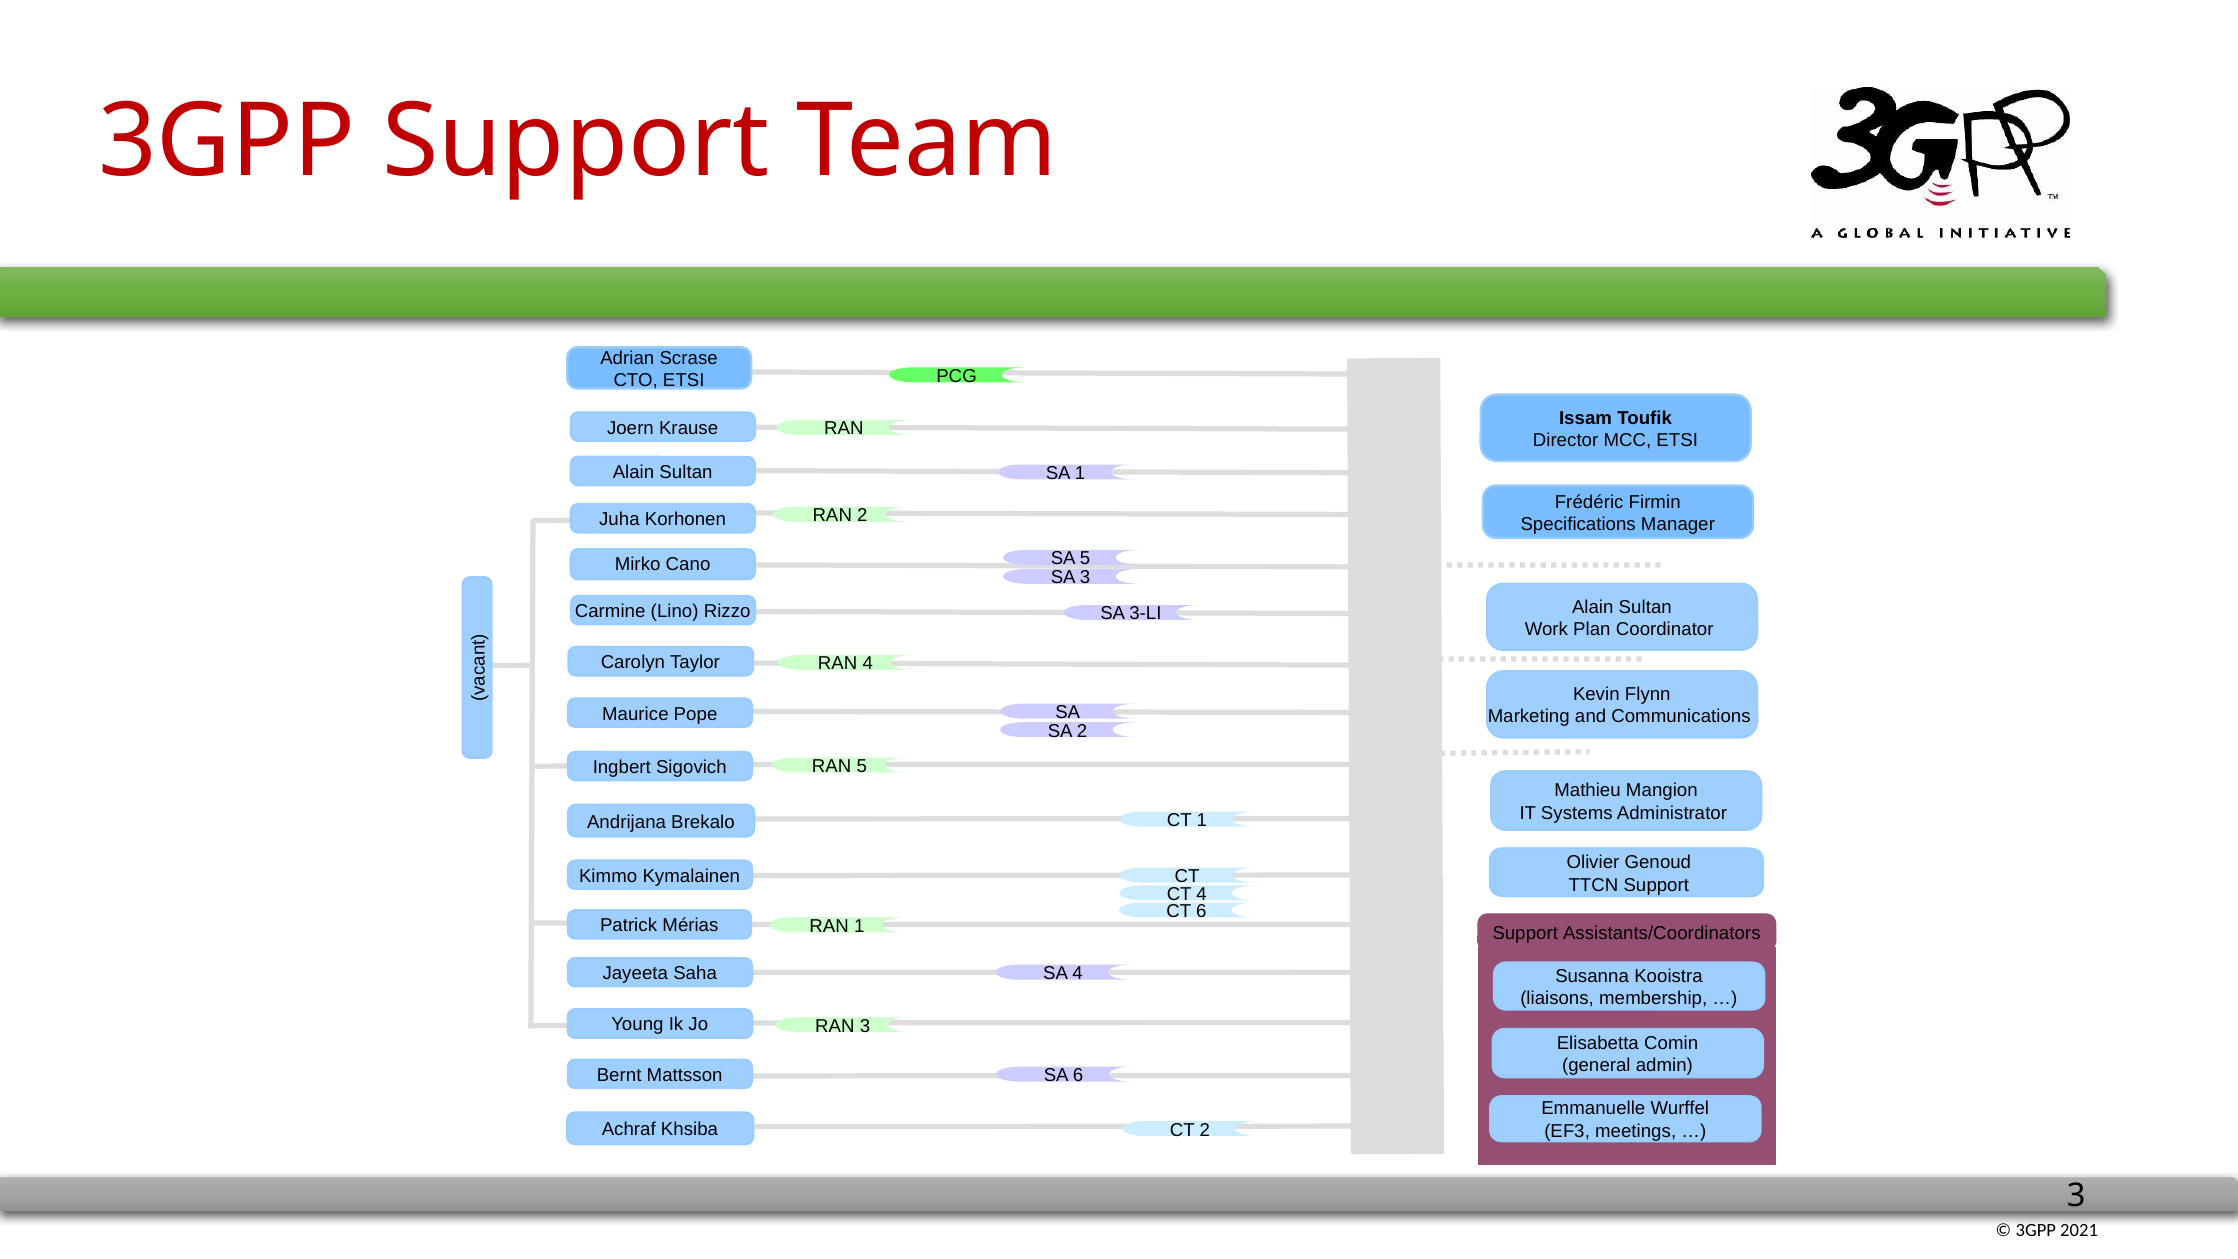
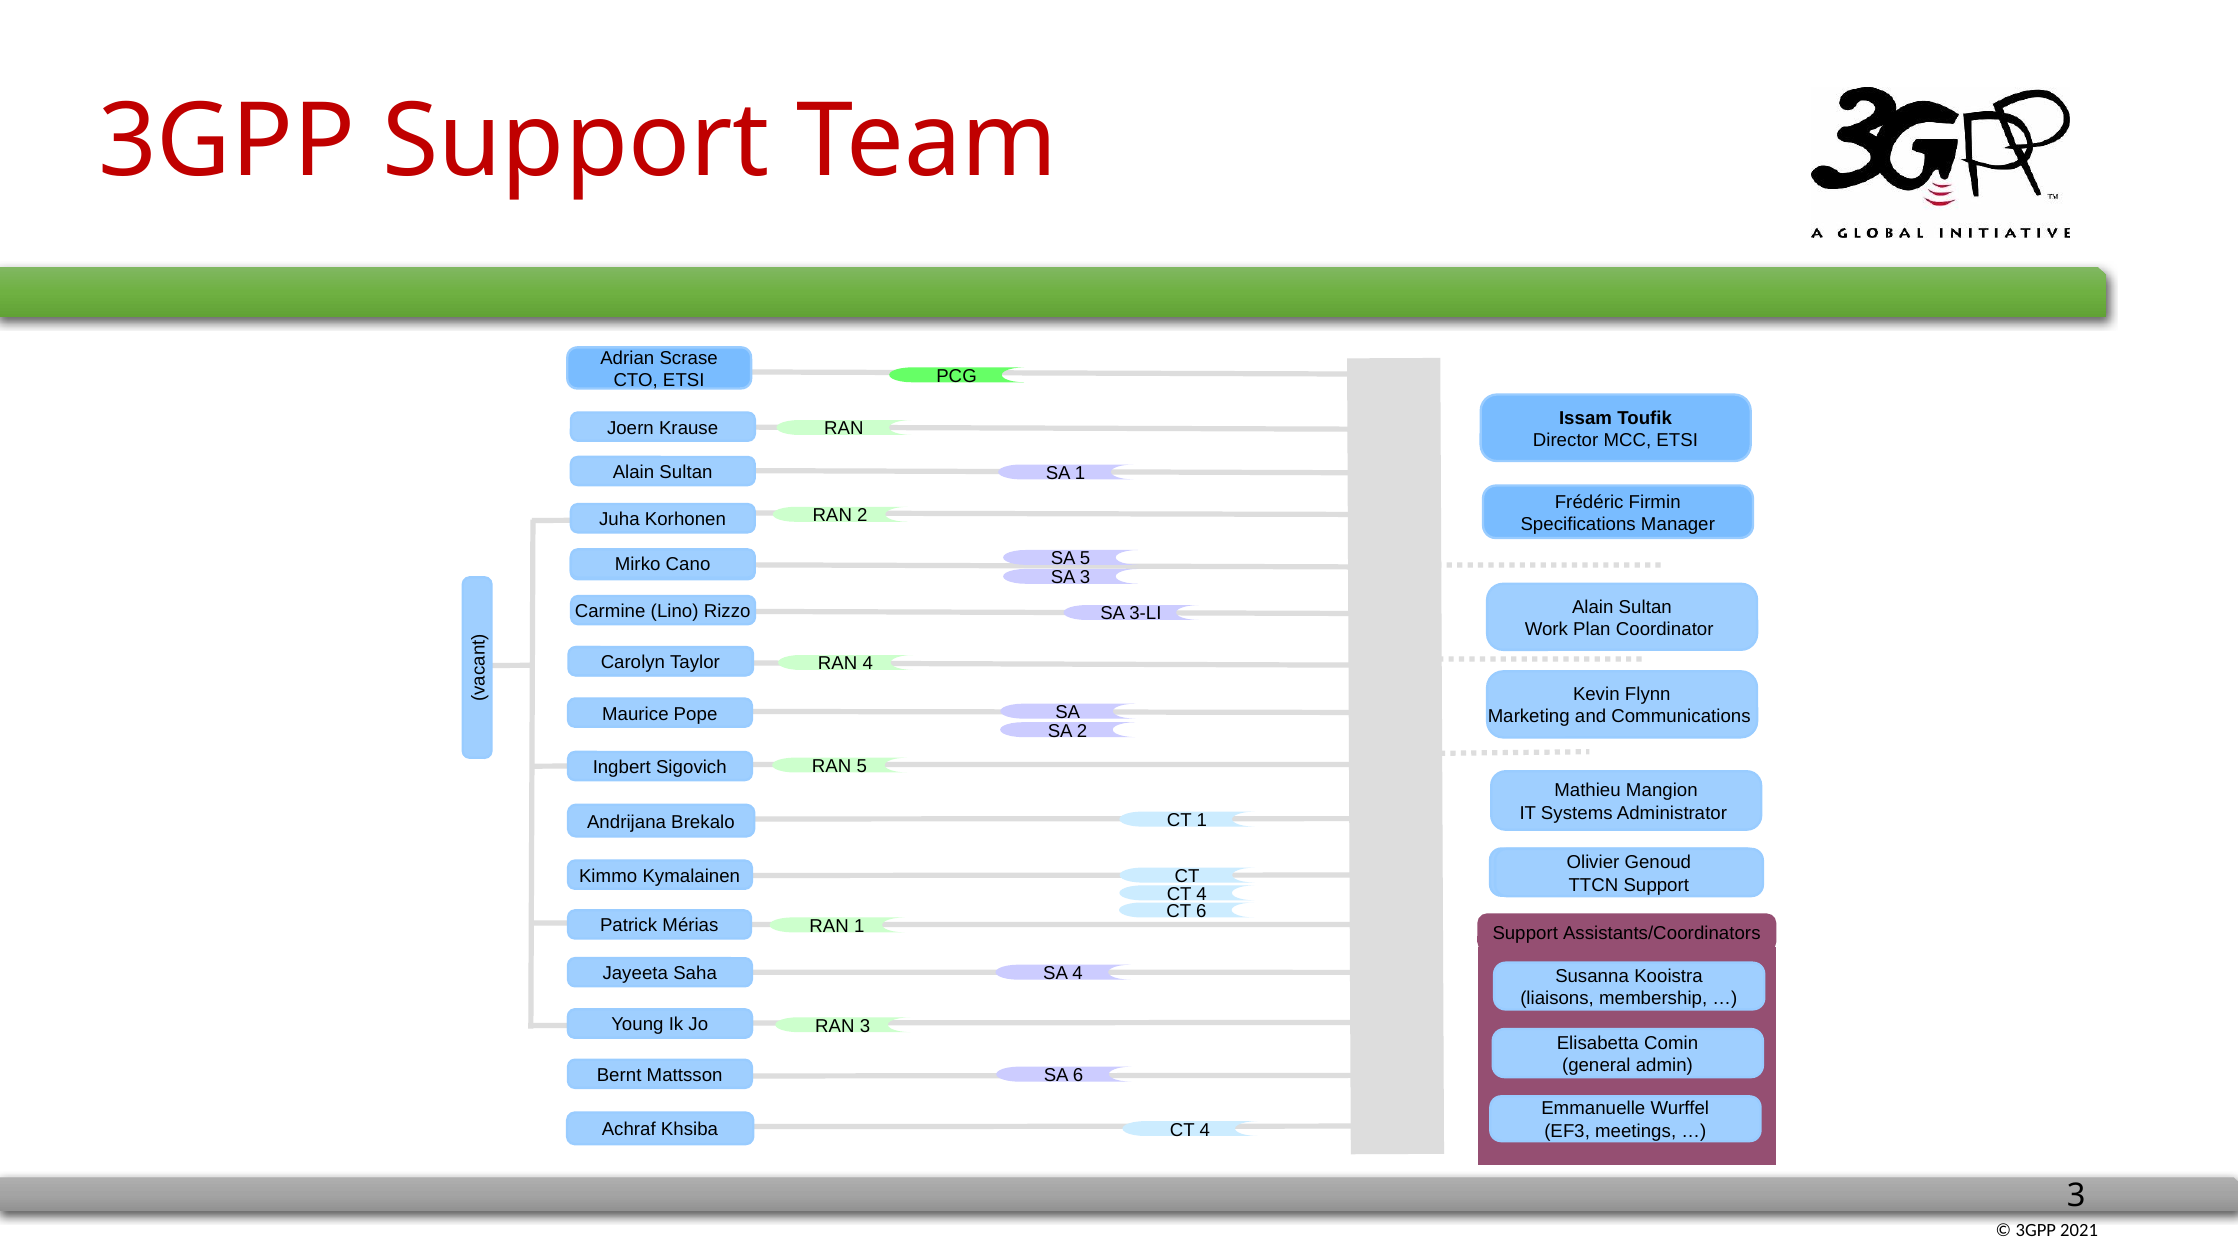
2 at (1205, 1130): 2 -> 4
